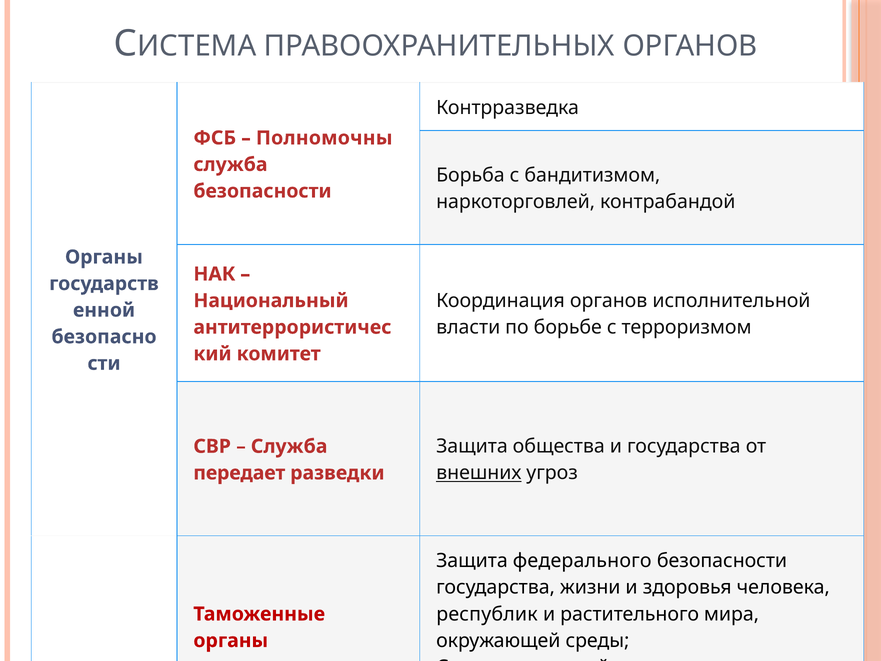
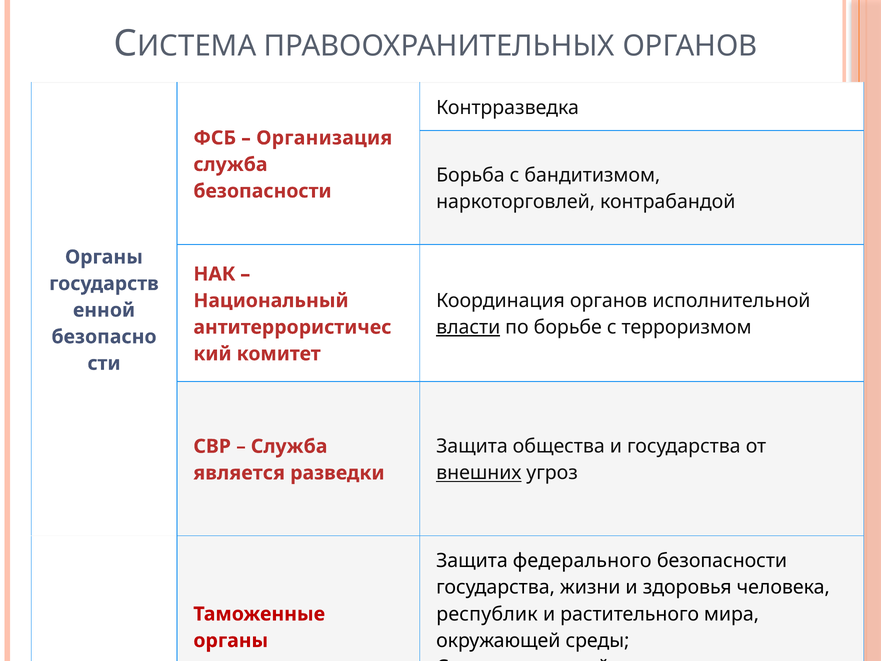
Полномочны: Полномочны -> Организация
власти underline: none -> present
передает: передает -> является
